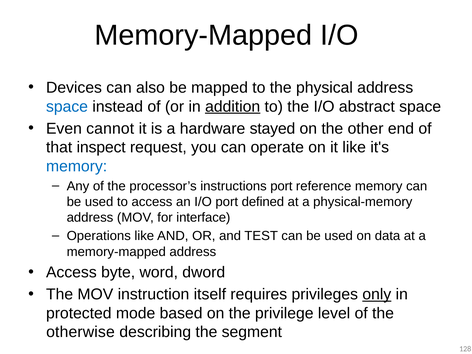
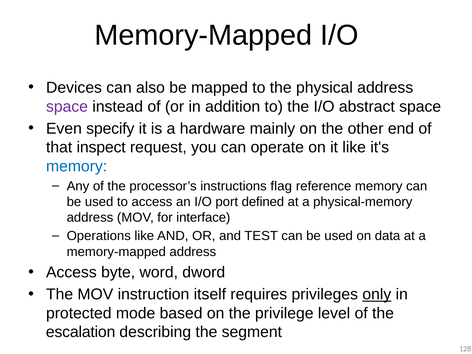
space at (67, 107) colour: blue -> purple
addition underline: present -> none
cannot: cannot -> specify
stayed: stayed -> mainly
instructions port: port -> flag
otherwise: otherwise -> escalation
